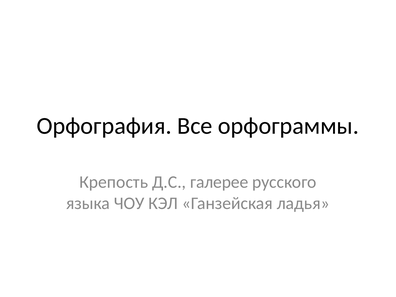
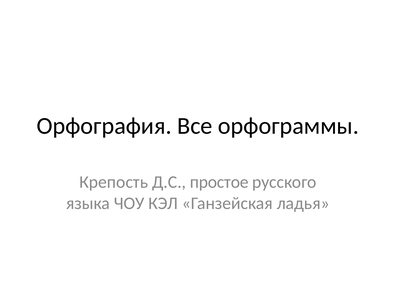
галерее: галерее -> простое
